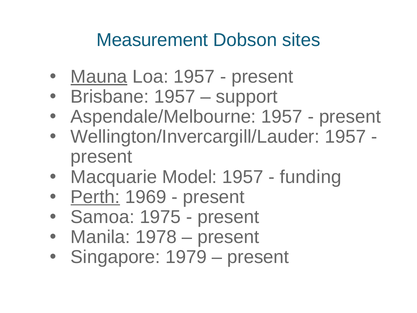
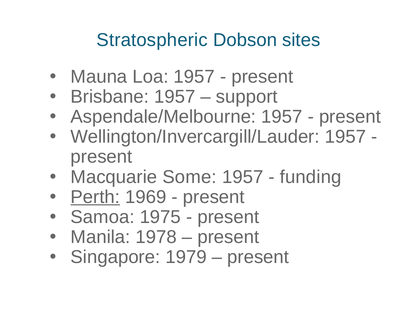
Measurement: Measurement -> Stratospheric
Mauna underline: present -> none
Model: Model -> Some
